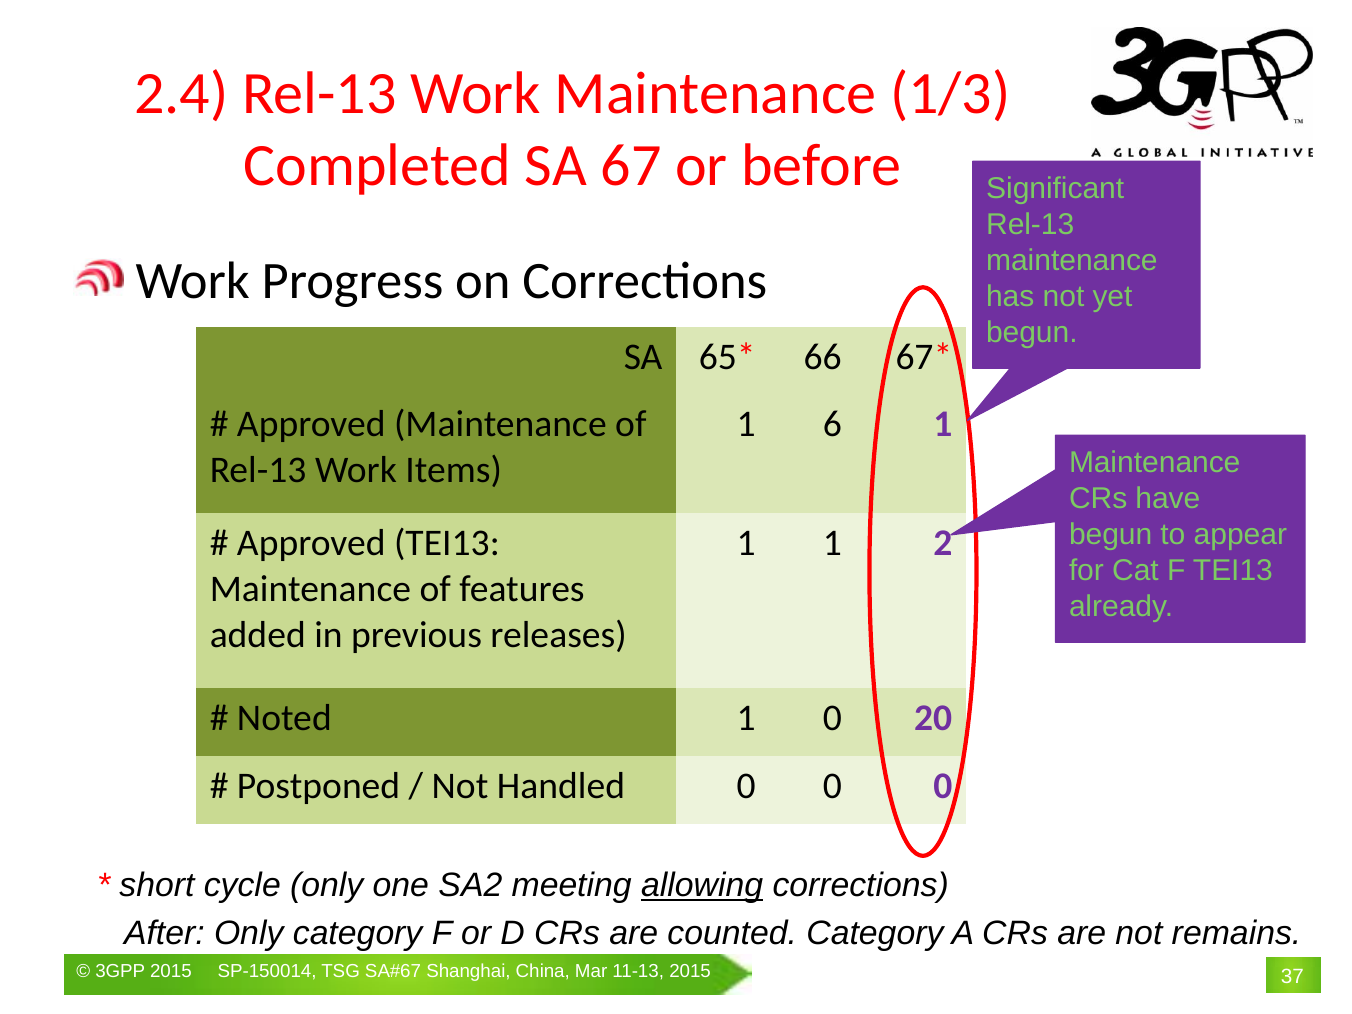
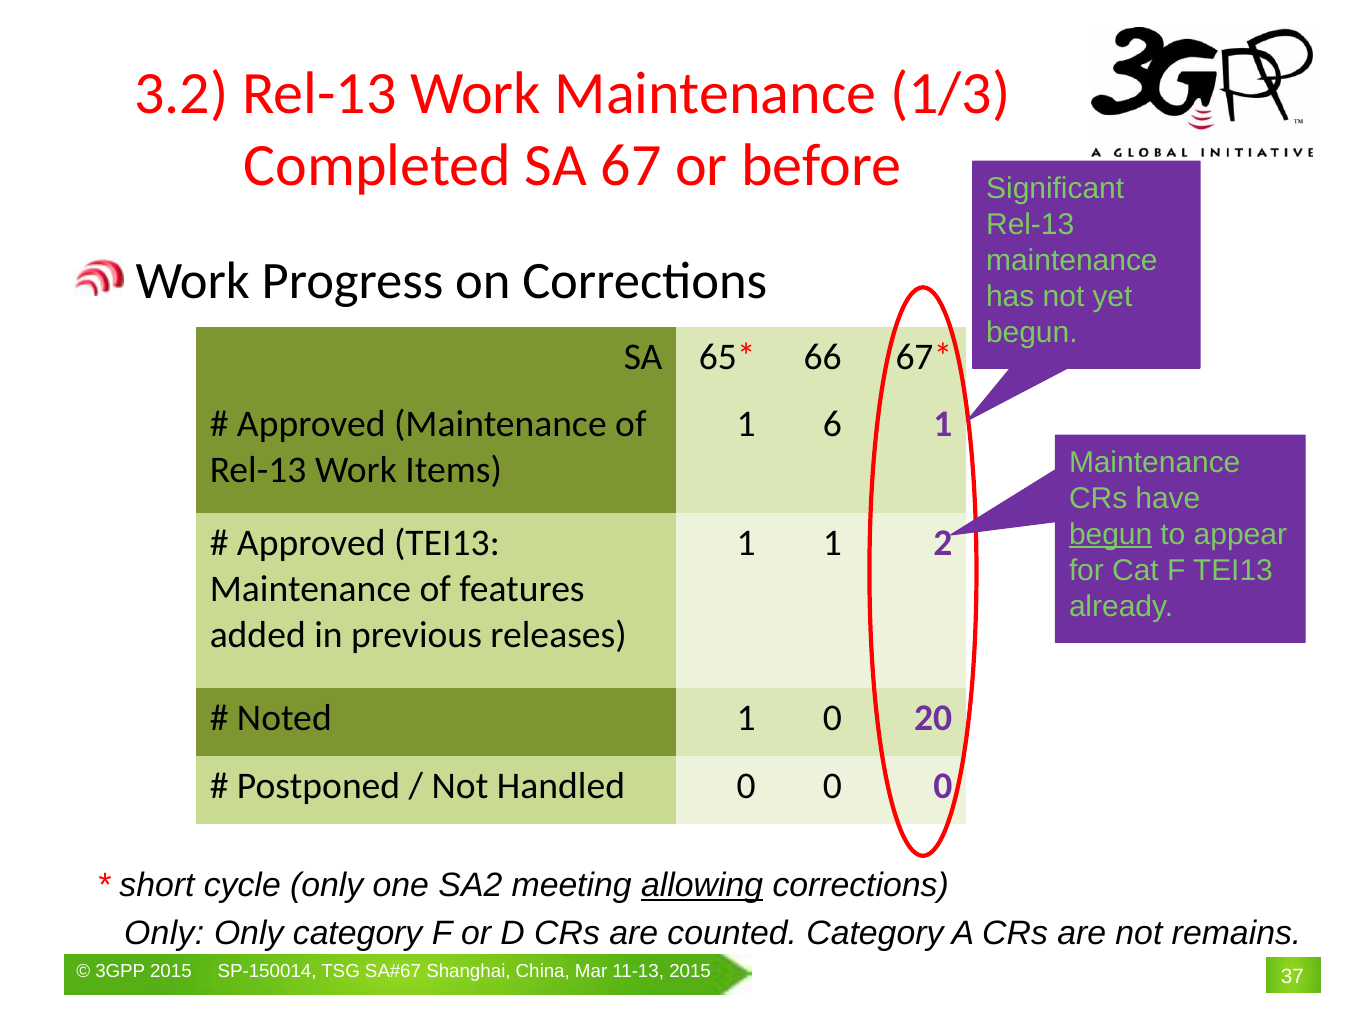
2.4: 2.4 -> 3.2
begun at (1111, 534) underline: none -> present
After at (164, 933): After -> Only
